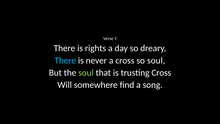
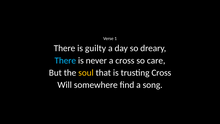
rights: rights -> guilty
so soul: soul -> care
soul at (86, 73) colour: light green -> yellow
